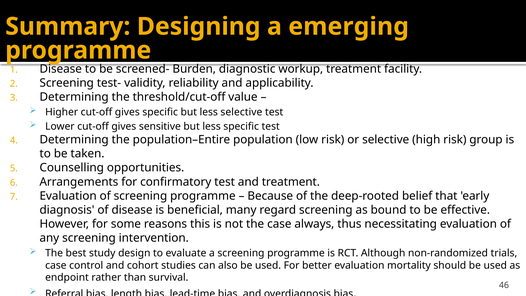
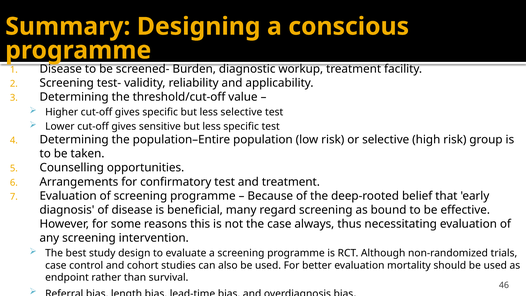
emerging: emerging -> conscious
